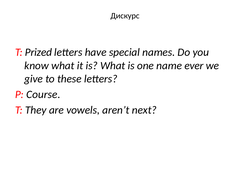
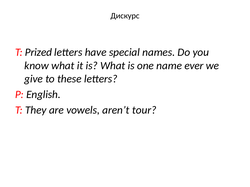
Course: Course -> English
next: next -> tour
